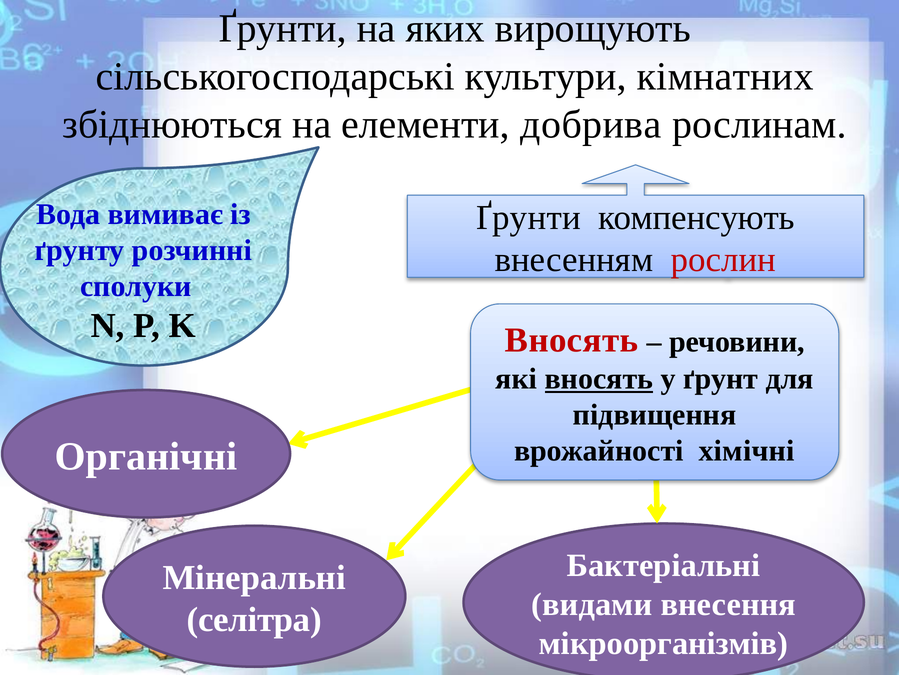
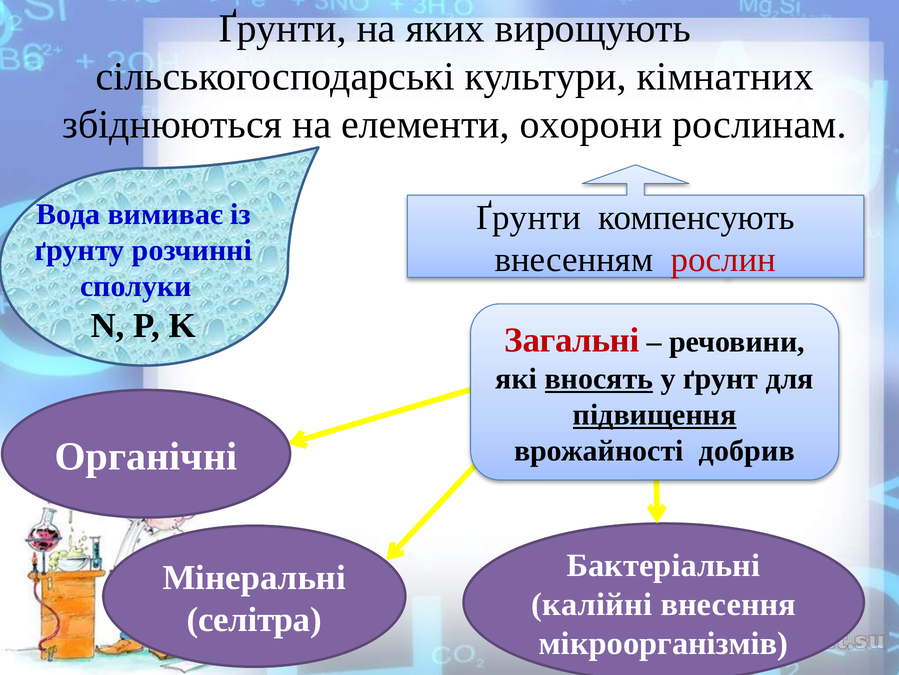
добрива: добрива -> охорони
Вносять at (572, 340): Вносять -> Загальні
підвищення underline: none -> present
хімічні: хімічні -> добрив
видами: видами -> калійні
